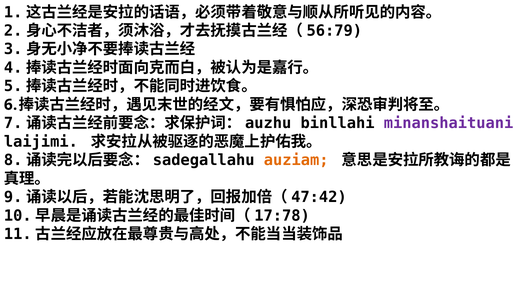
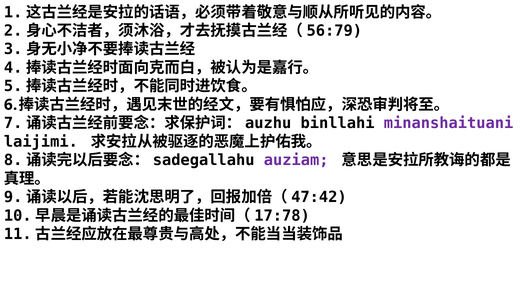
auziam colour: orange -> purple
